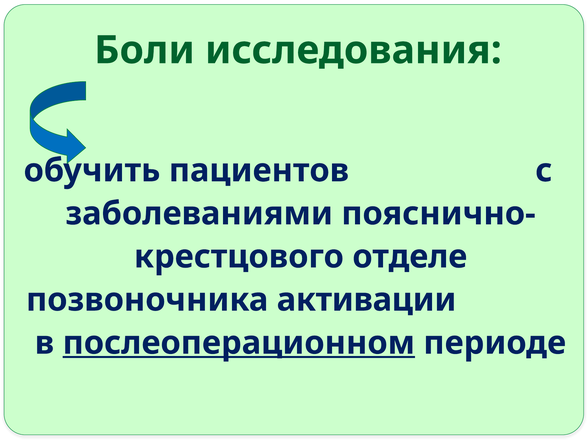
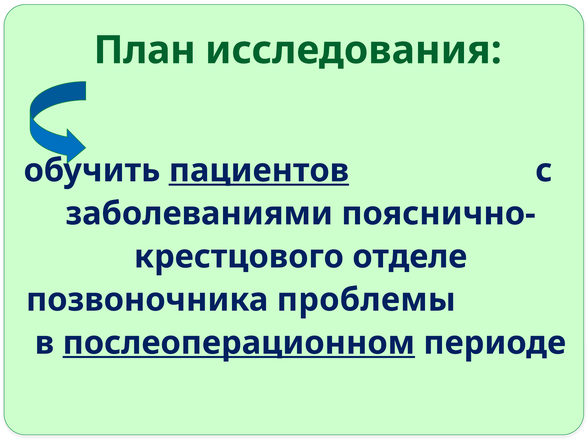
Боли: Боли -> План
пациентов underline: none -> present
активации: активации -> проблемы
